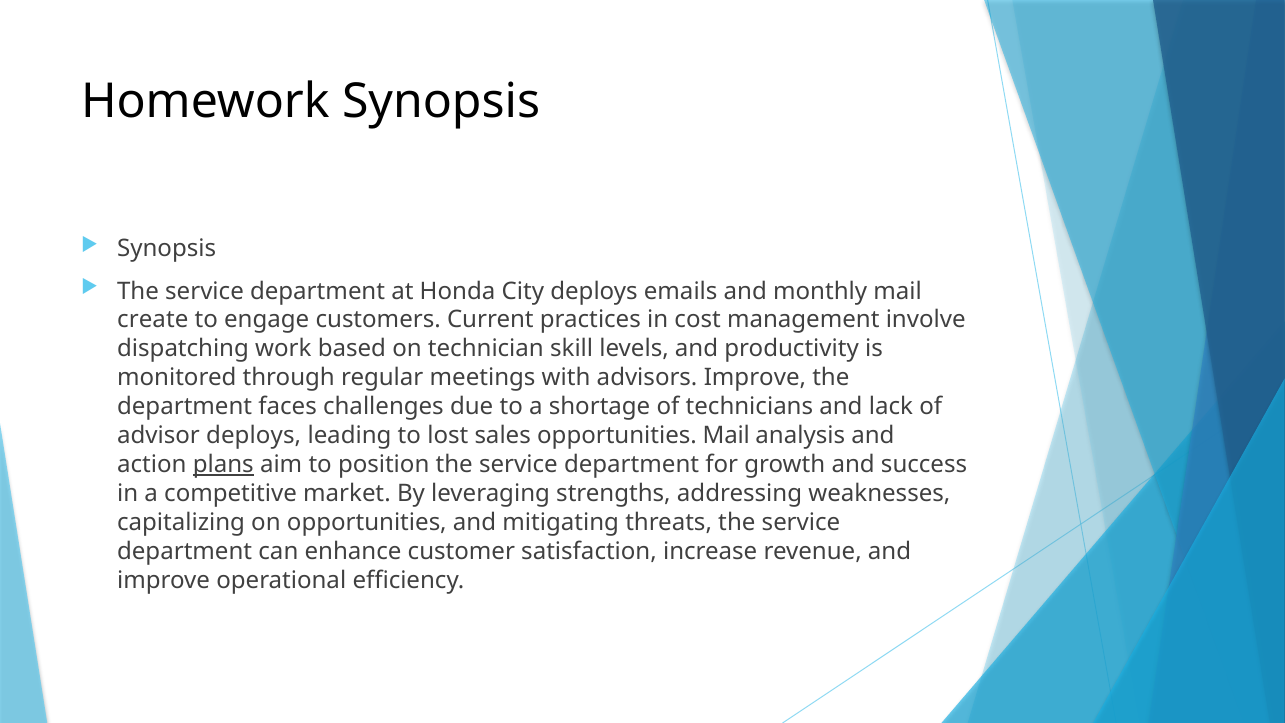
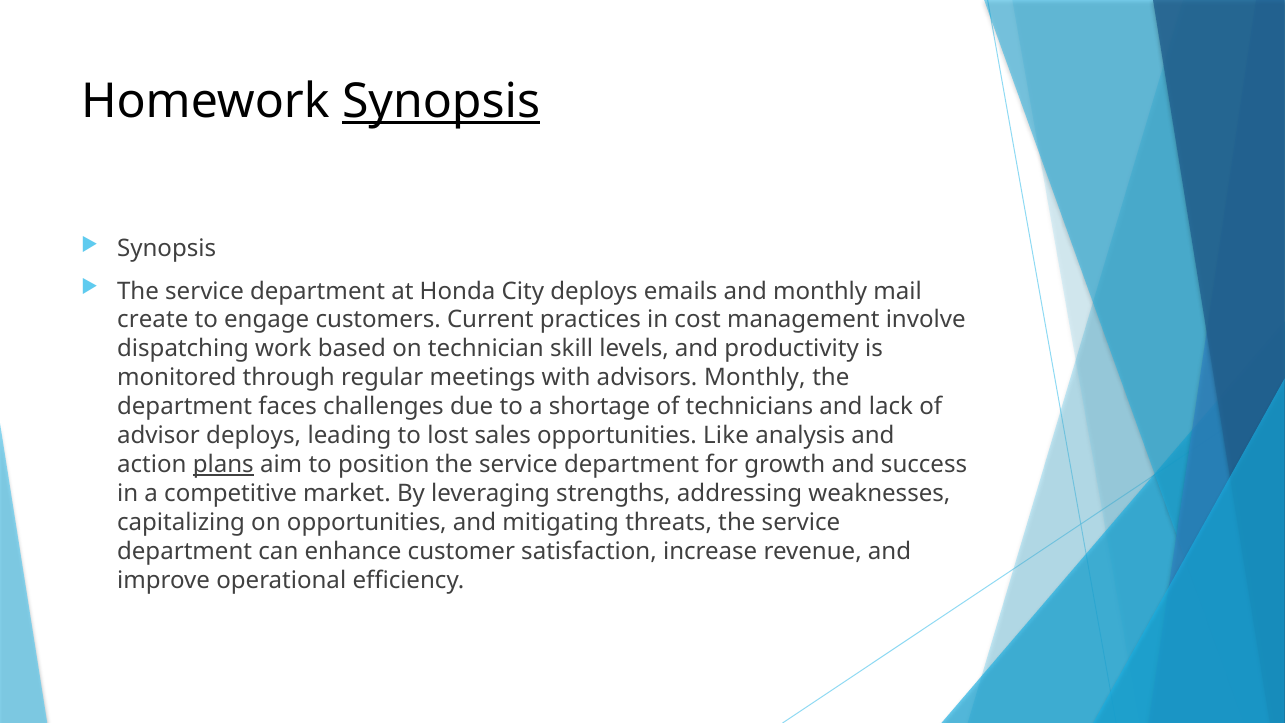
Synopsis at (441, 101) underline: none -> present
advisors Improve: Improve -> Monthly
opportunities Mail: Mail -> Like
